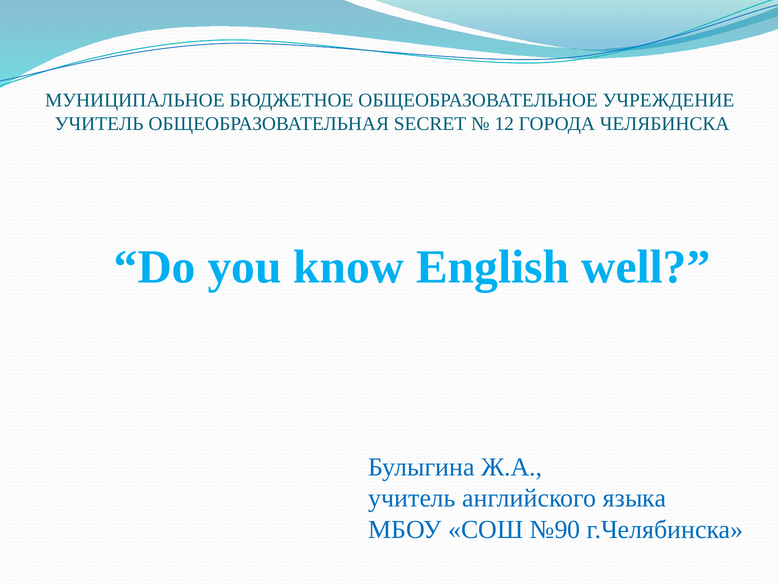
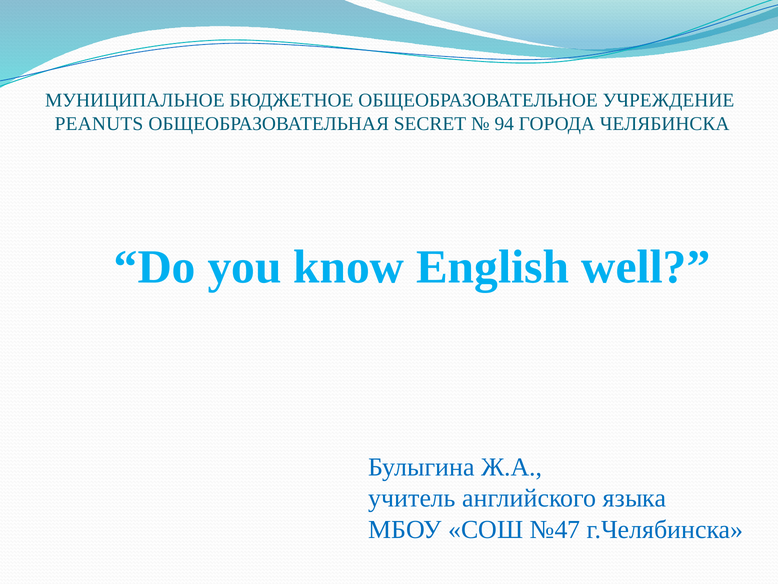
УЧИТЕЛЬ at (99, 123): УЧИТЕЛЬ -> PEANUTS
12: 12 -> 94
№90: №90 -> №47
